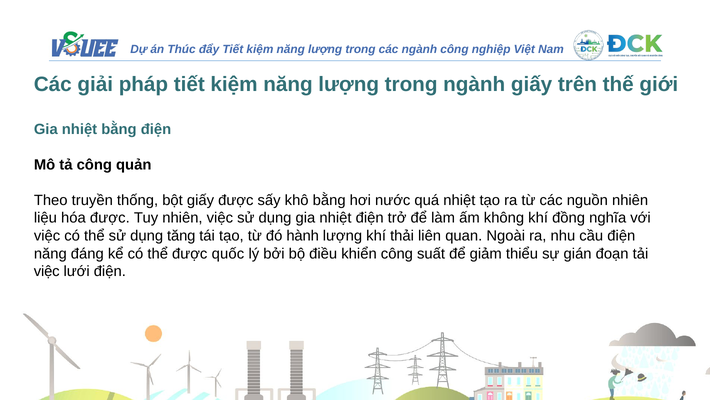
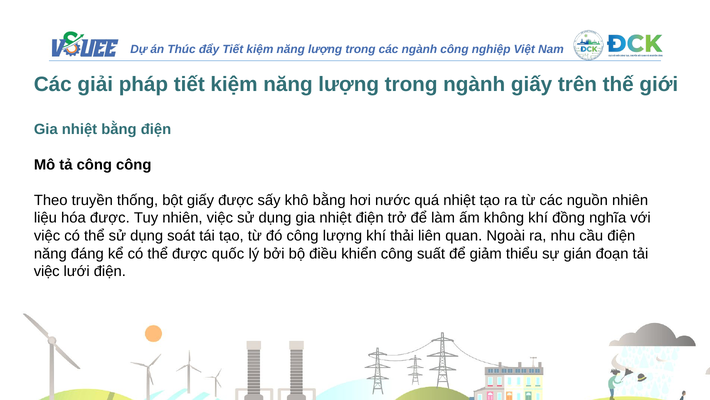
công quản: quản -> công
tăng: tăng -> soát
đó hành: hành -> công
